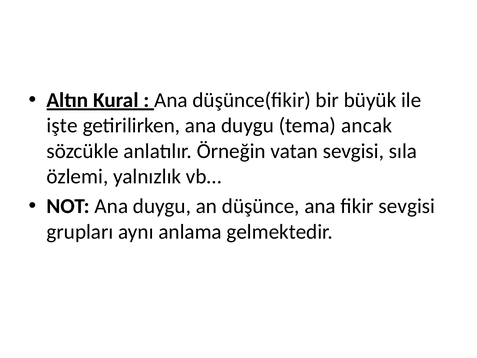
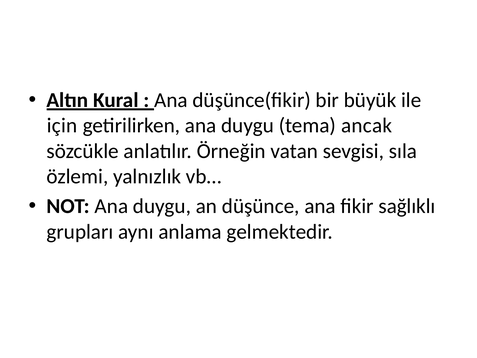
işte: işte -> için
fikir sevgisi: sevgisi -> sağlıklı
